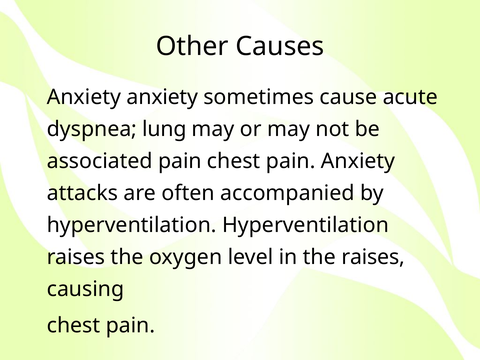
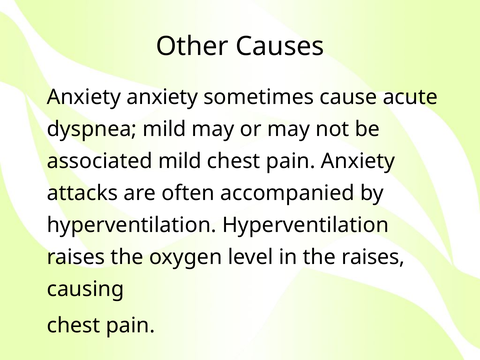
dyspnea lung: lung -> mild
associated pain: pain -> mild
